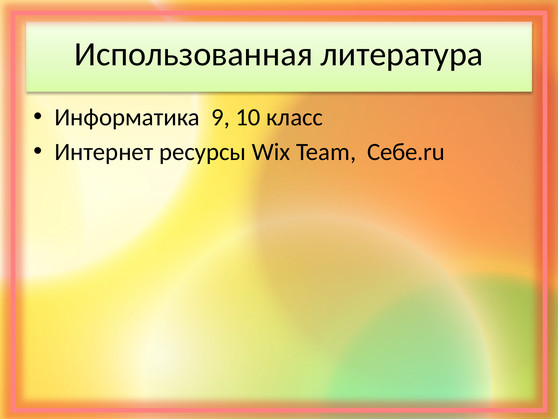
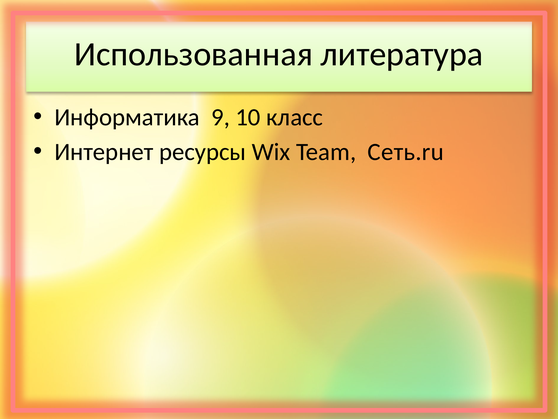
Себе.ru: Себе.ru -> Сеть.ru
